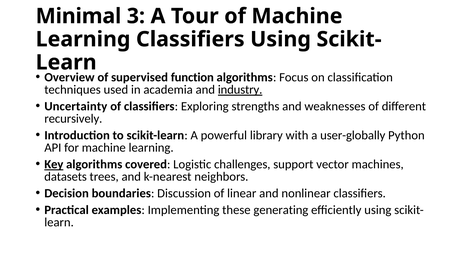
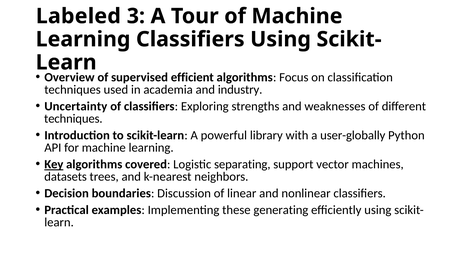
Minimal: Minimal -> Labeled
function: function -> efficient
industry underline: present -> none
recursively at (73, 119): recursively -> techniques
challenges: challenges -> separating
